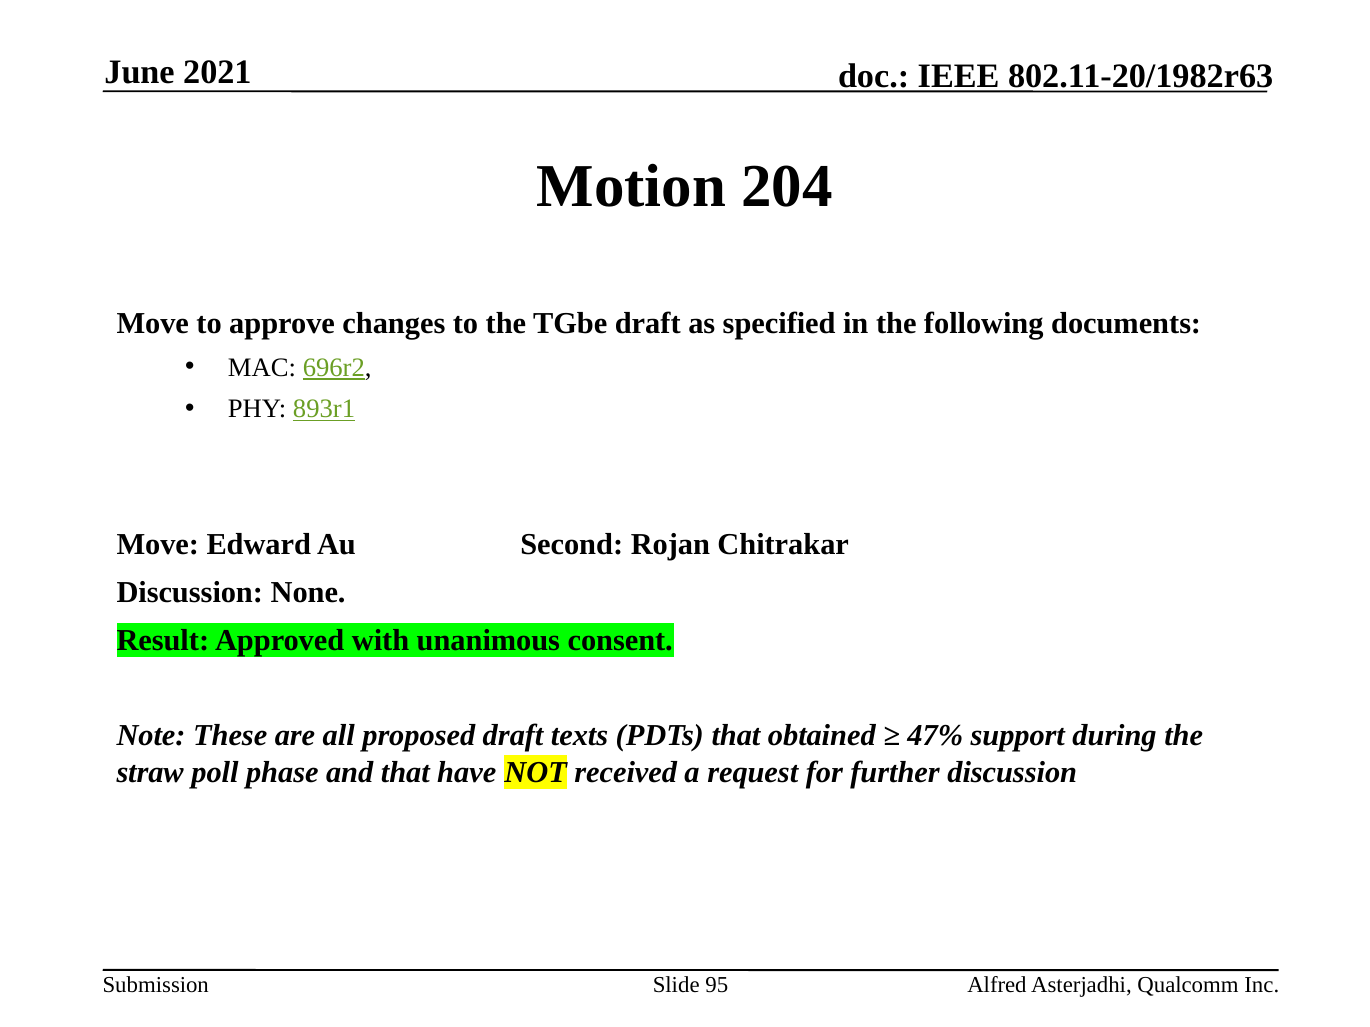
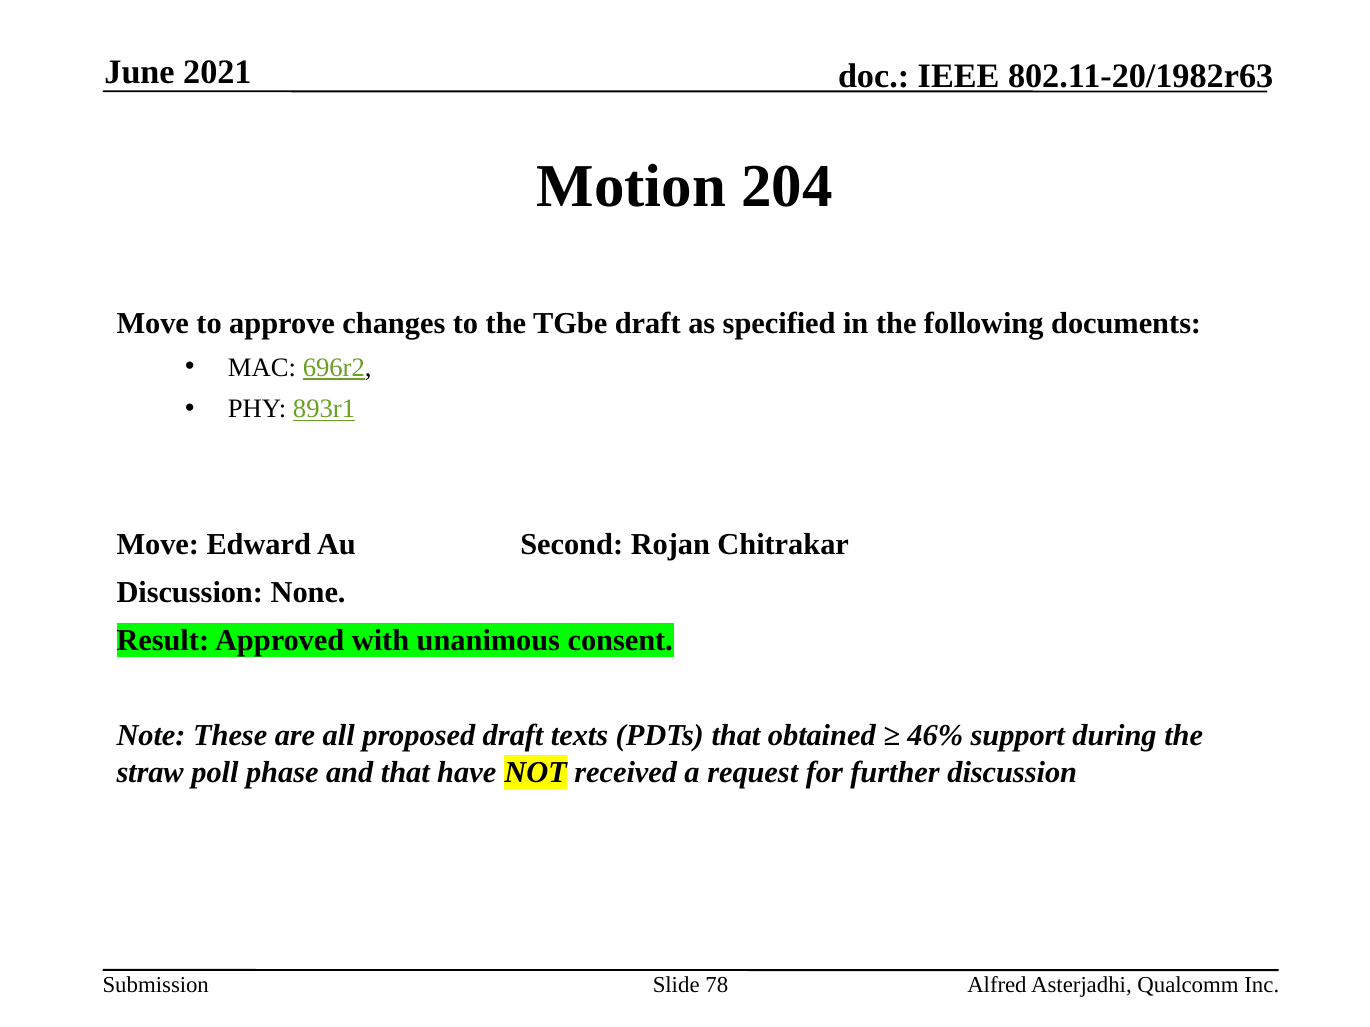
47%: 47% -> 46%
95: 95 -> 78
